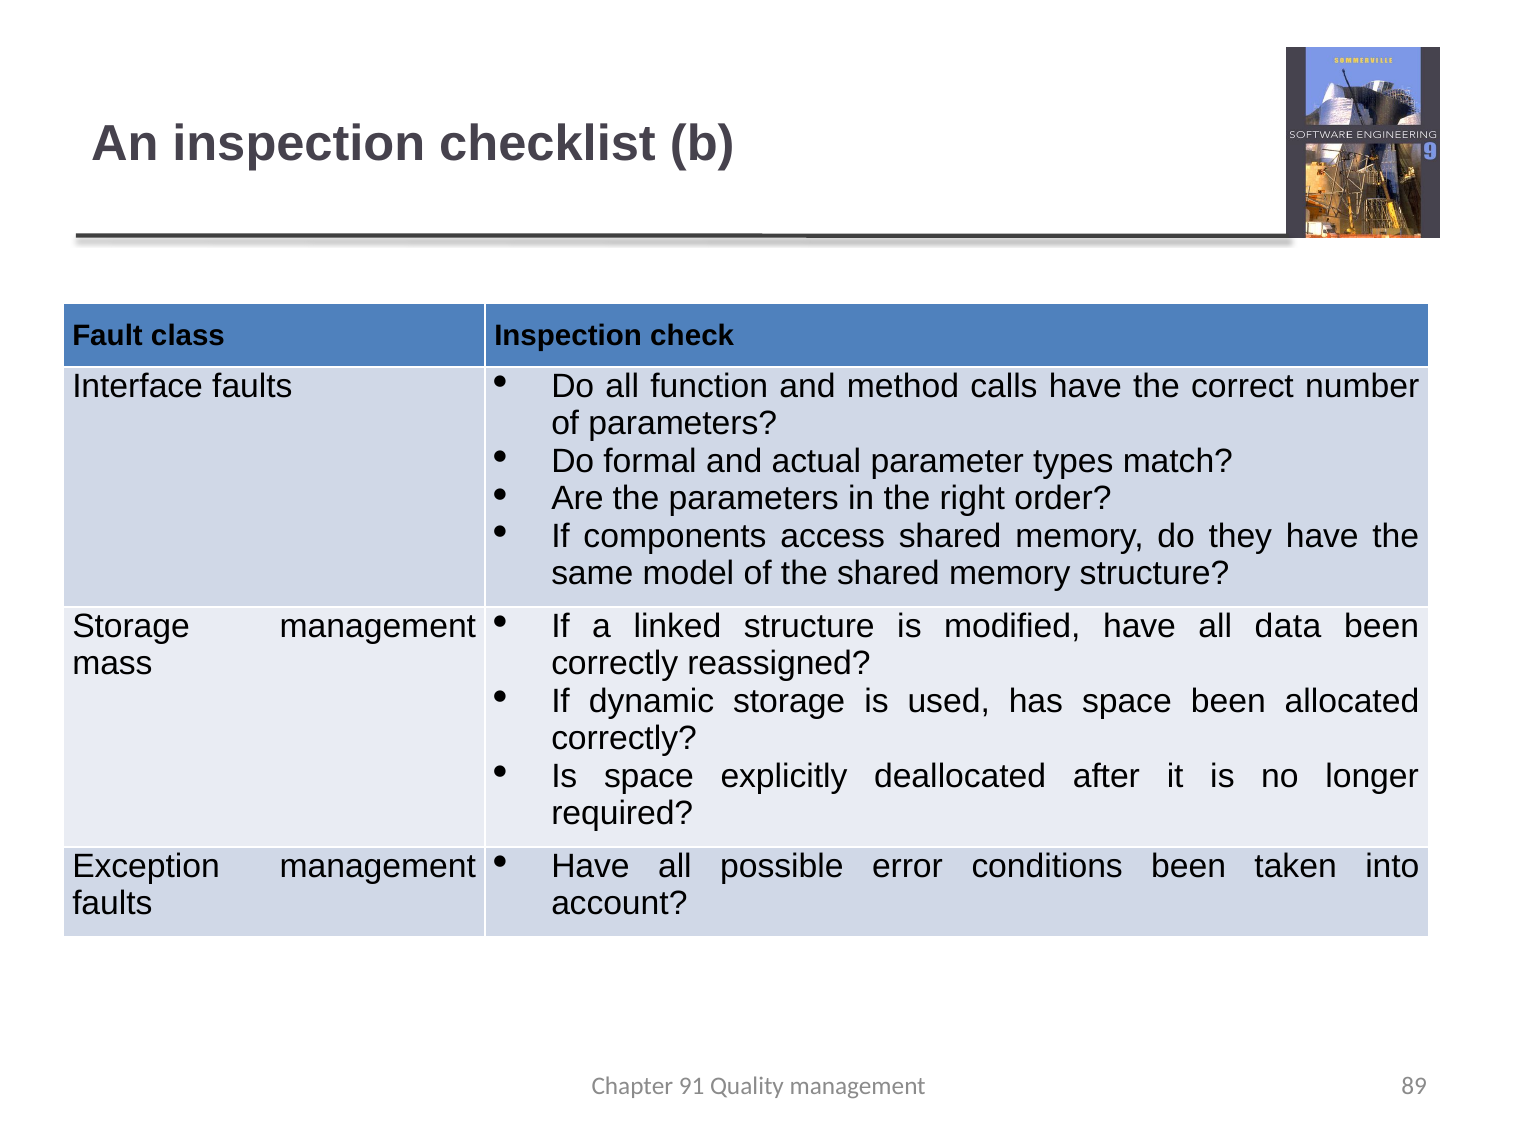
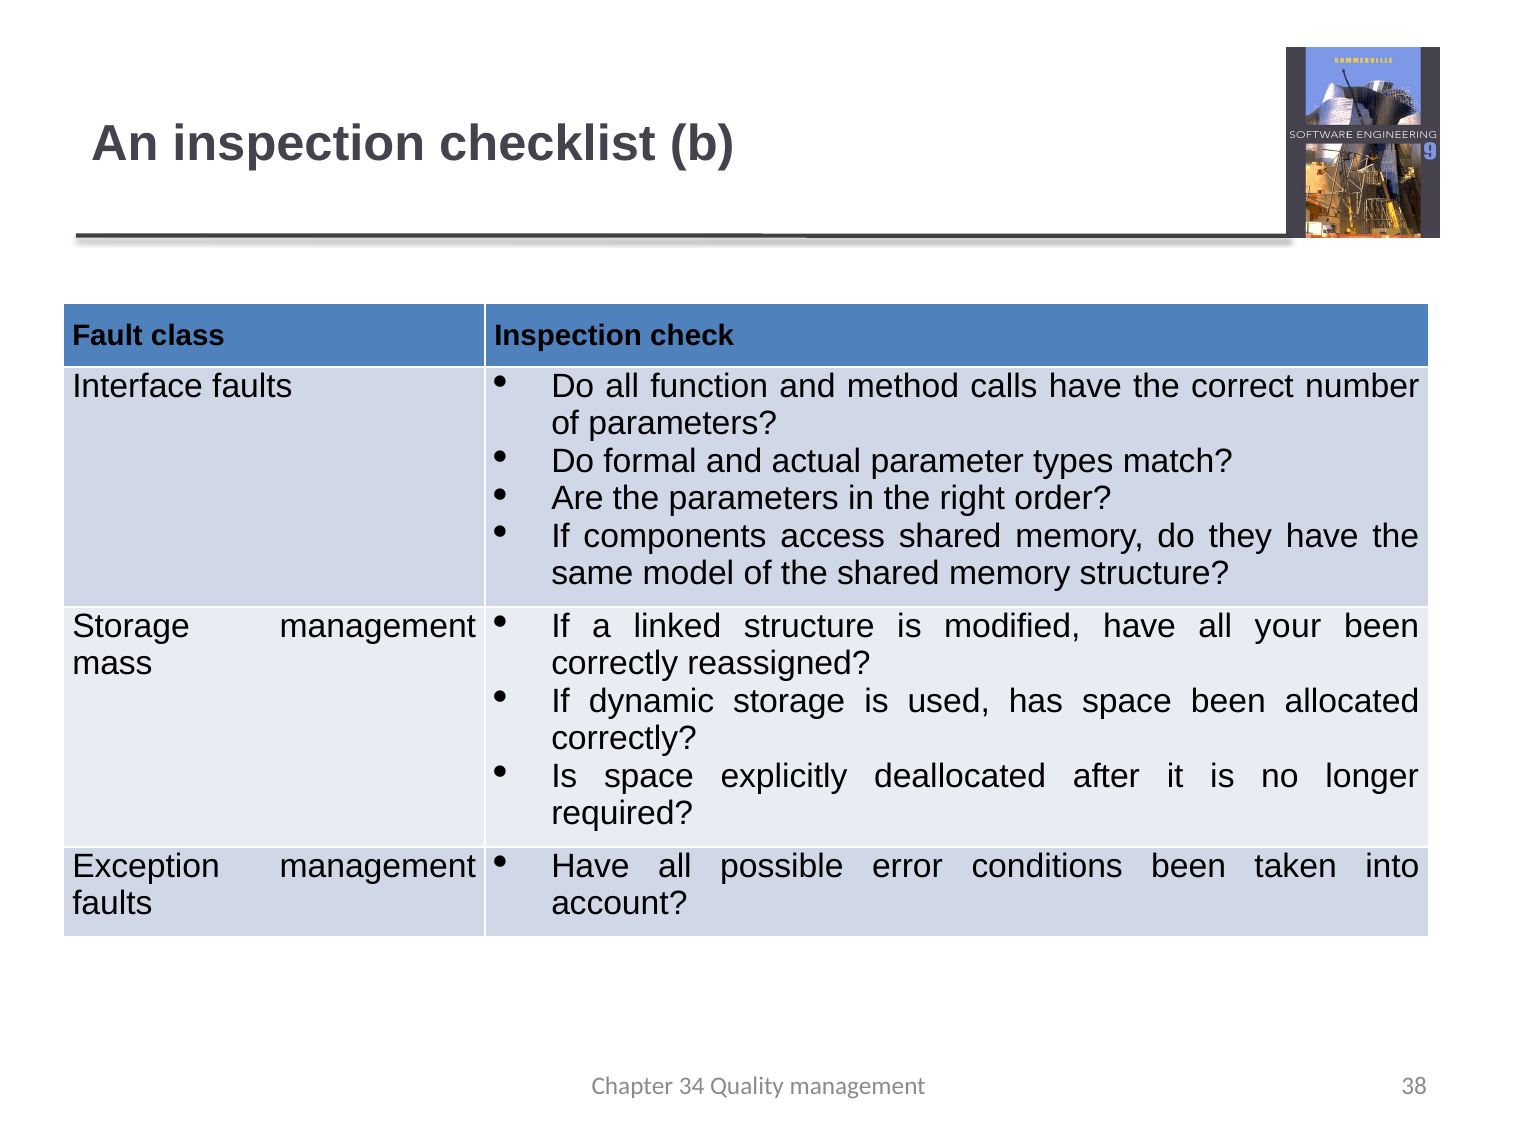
data: data -> your
91: 91 -> 34
89: 89 -> 38
